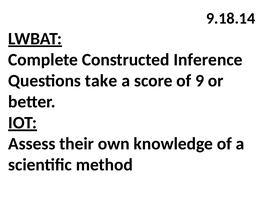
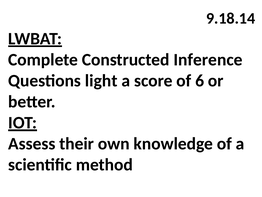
take: take -> light
9: 9 -> 6
